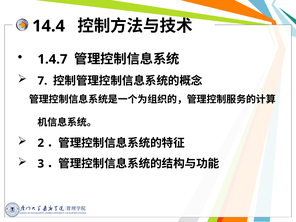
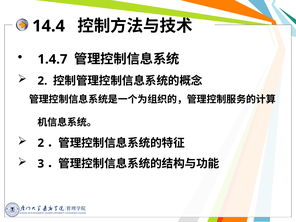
7 at (42, 81): 7 -> 2
